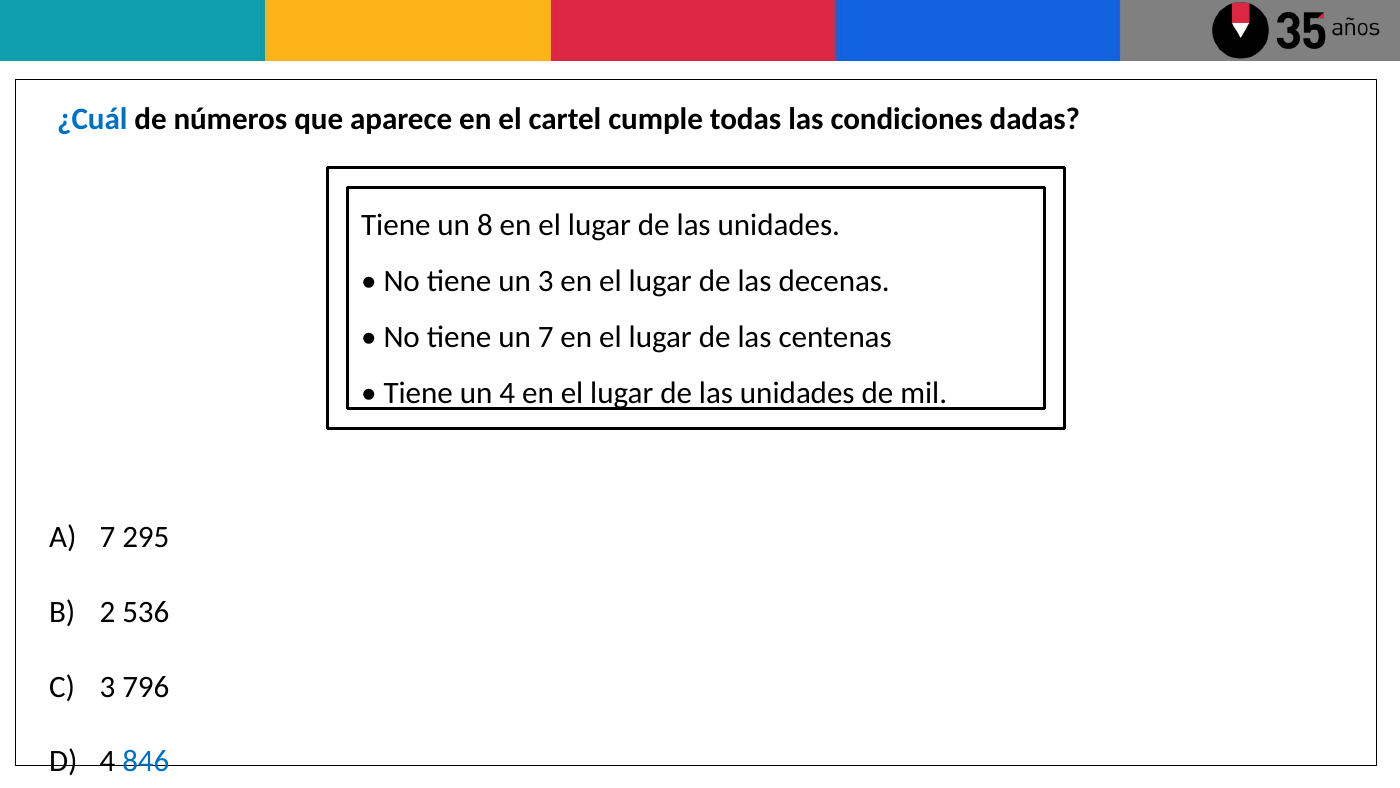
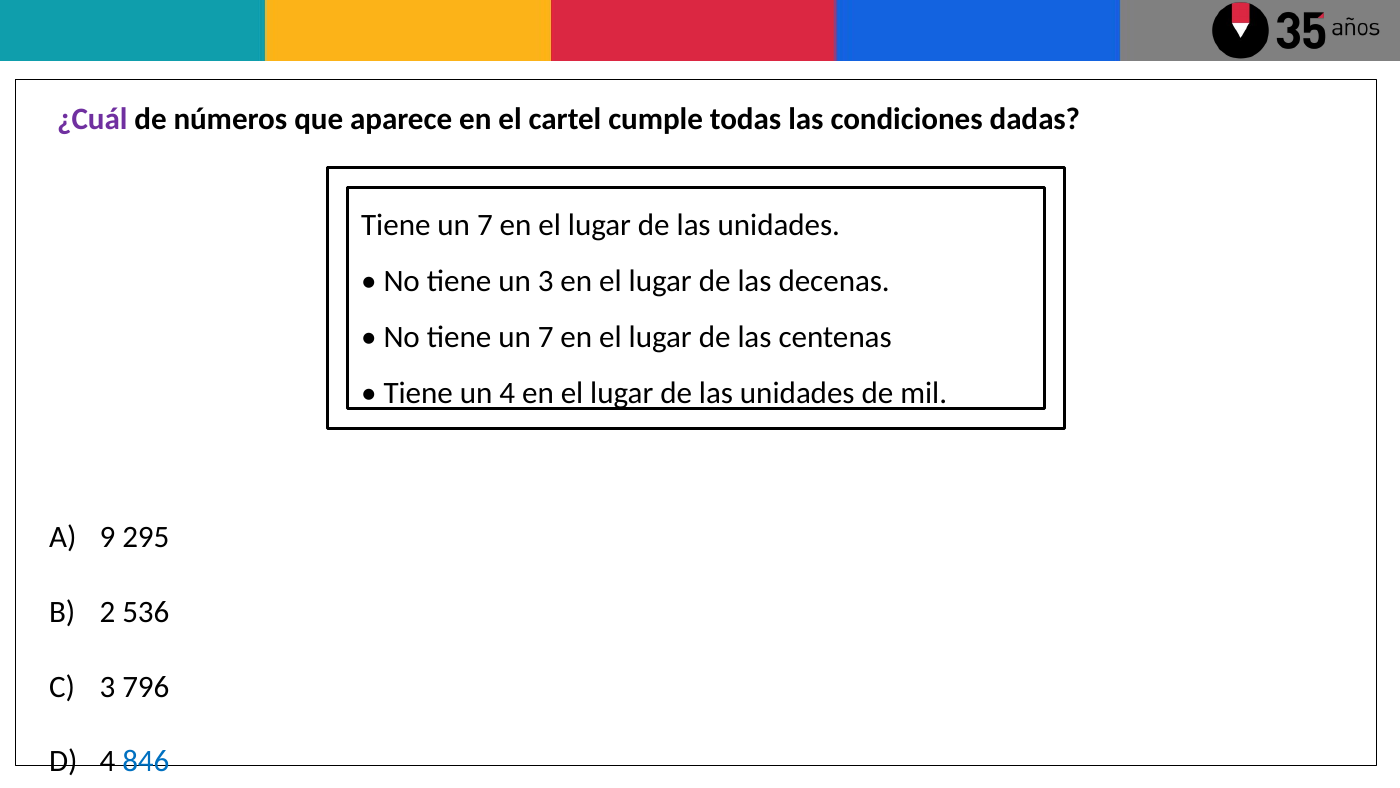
¿Cuál colour: blue -> purple
8 at (485, 225): 8 -> 7
7 at (108, 537): 7 -> 9
